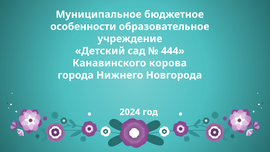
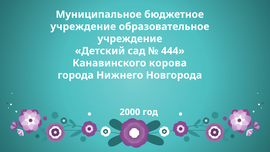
особенности at (83, 27): особенности -> учреждение
2024: 2024 -> 2000
